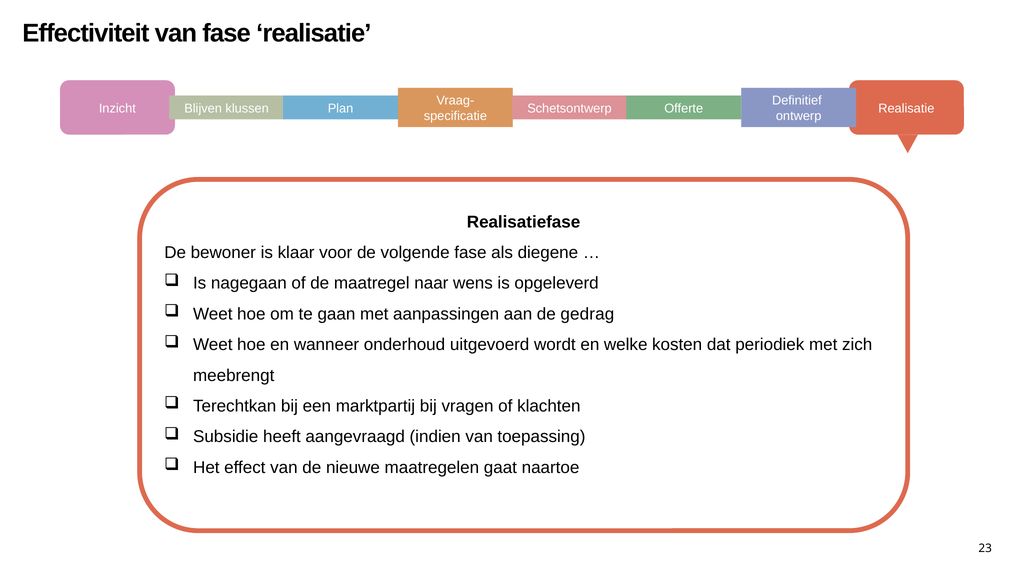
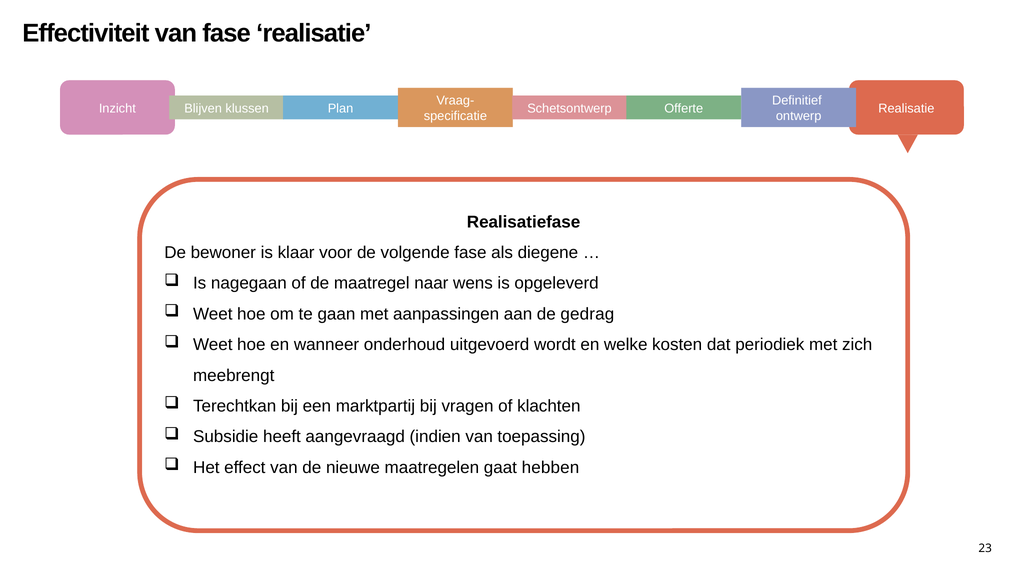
naartoe: naartoe -> hebben
